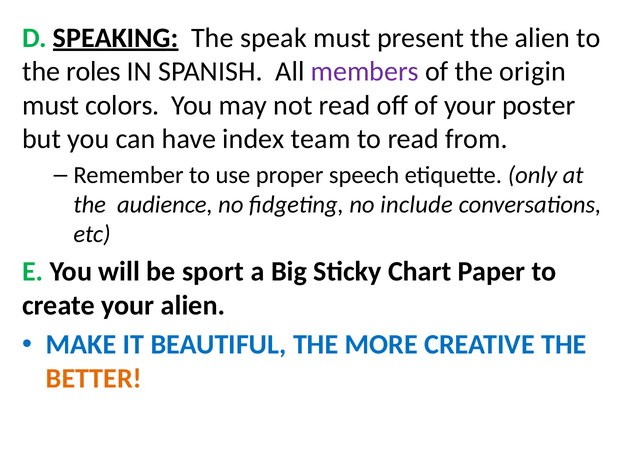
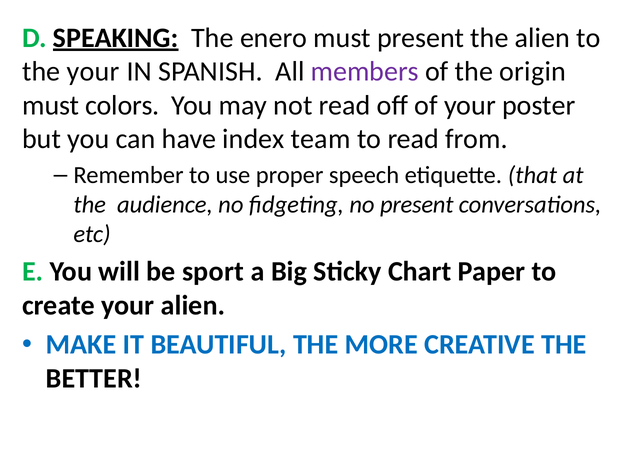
speak: speak -> enero
the roles: roles -> your
only: only -> that
no include: include -> present
BETTER colour: orange -> black
